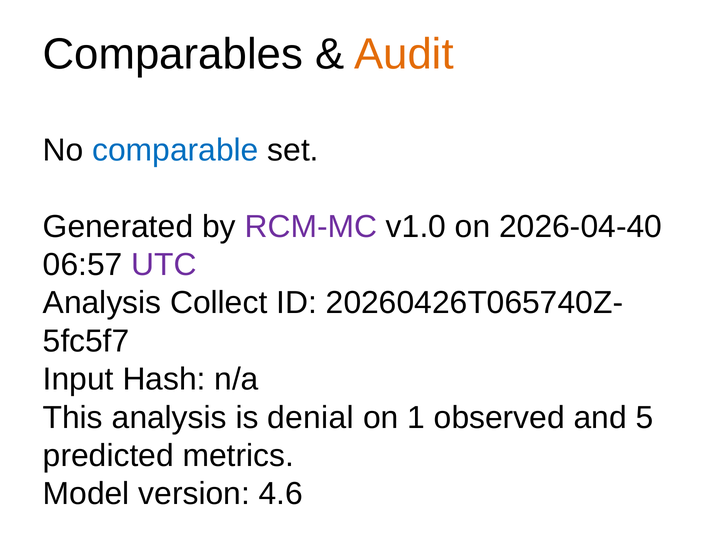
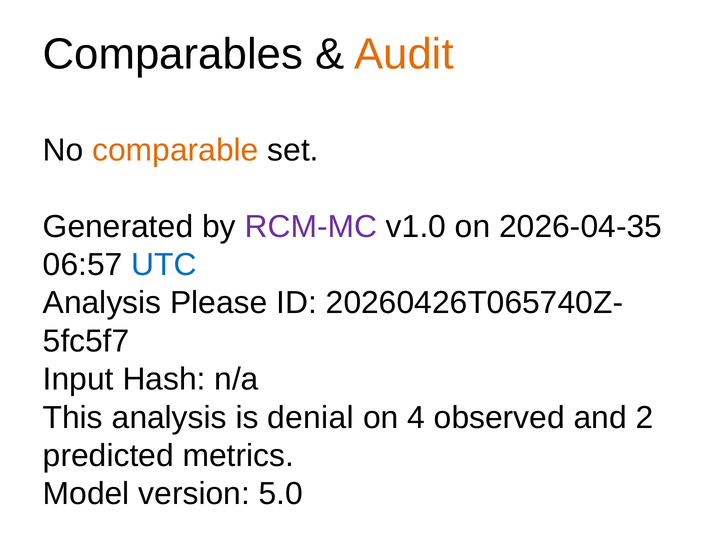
comparable colour: blue -> orange
2026-04-40: 2026-04-40 -> 2026-04-35
UTC colour: purple -> blue
Collect: Collect -> Please
1: 1 -> 4
5: 5 -> 2
4.6: 4.6 -> 5.0
